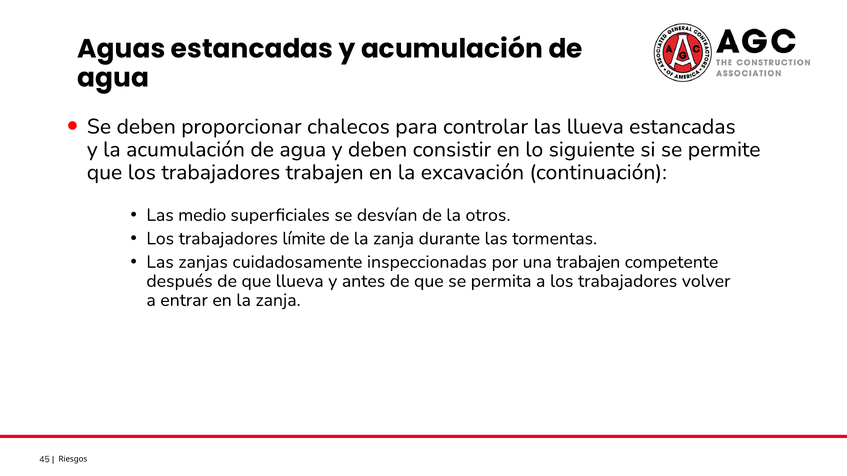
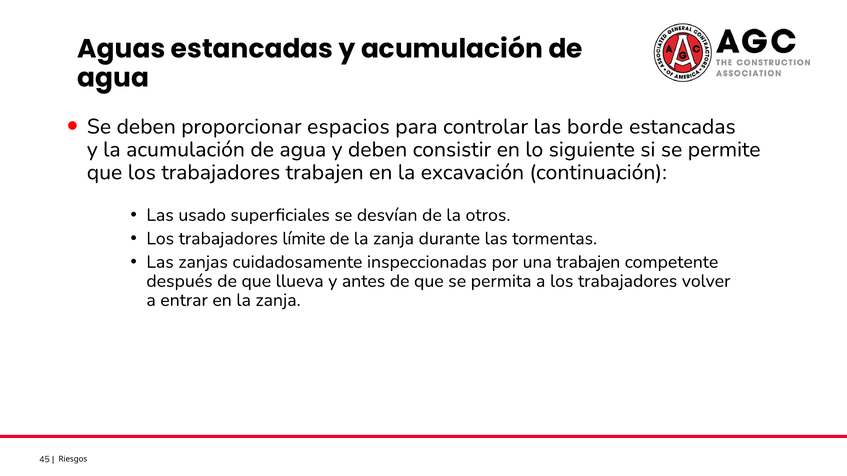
chalecos: chalecos -> espacios
las llueva: llueva -> borde
medio: medio -> usado
